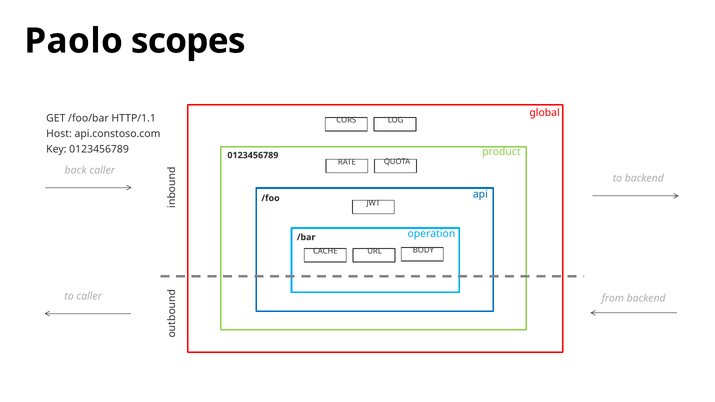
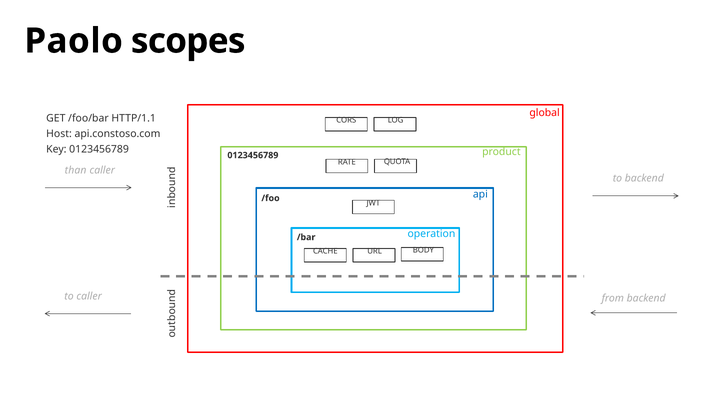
back: back -> than
